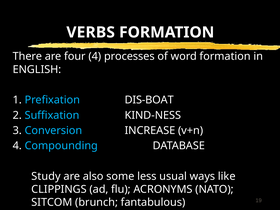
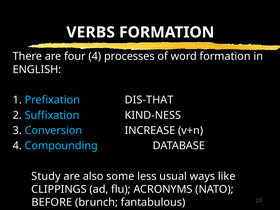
DIS-BOAT: DIS-BOAT -> DIS-THAT
SITCOM: SITCOM -> BEFORE
